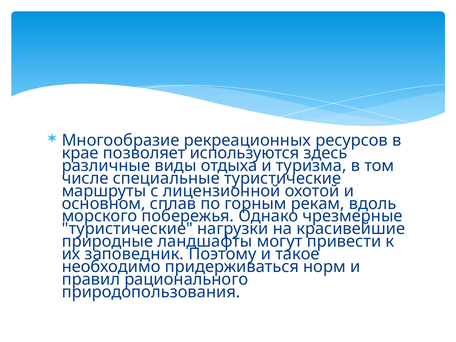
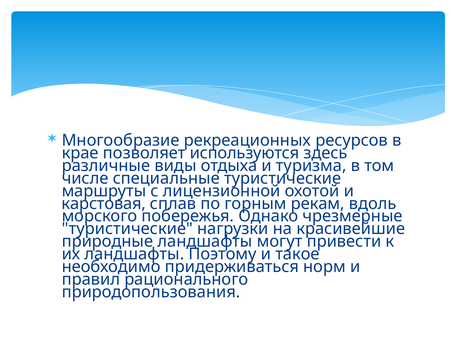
основном: основном -> карстовая
их заповедник: заповедник -> ландшафты
